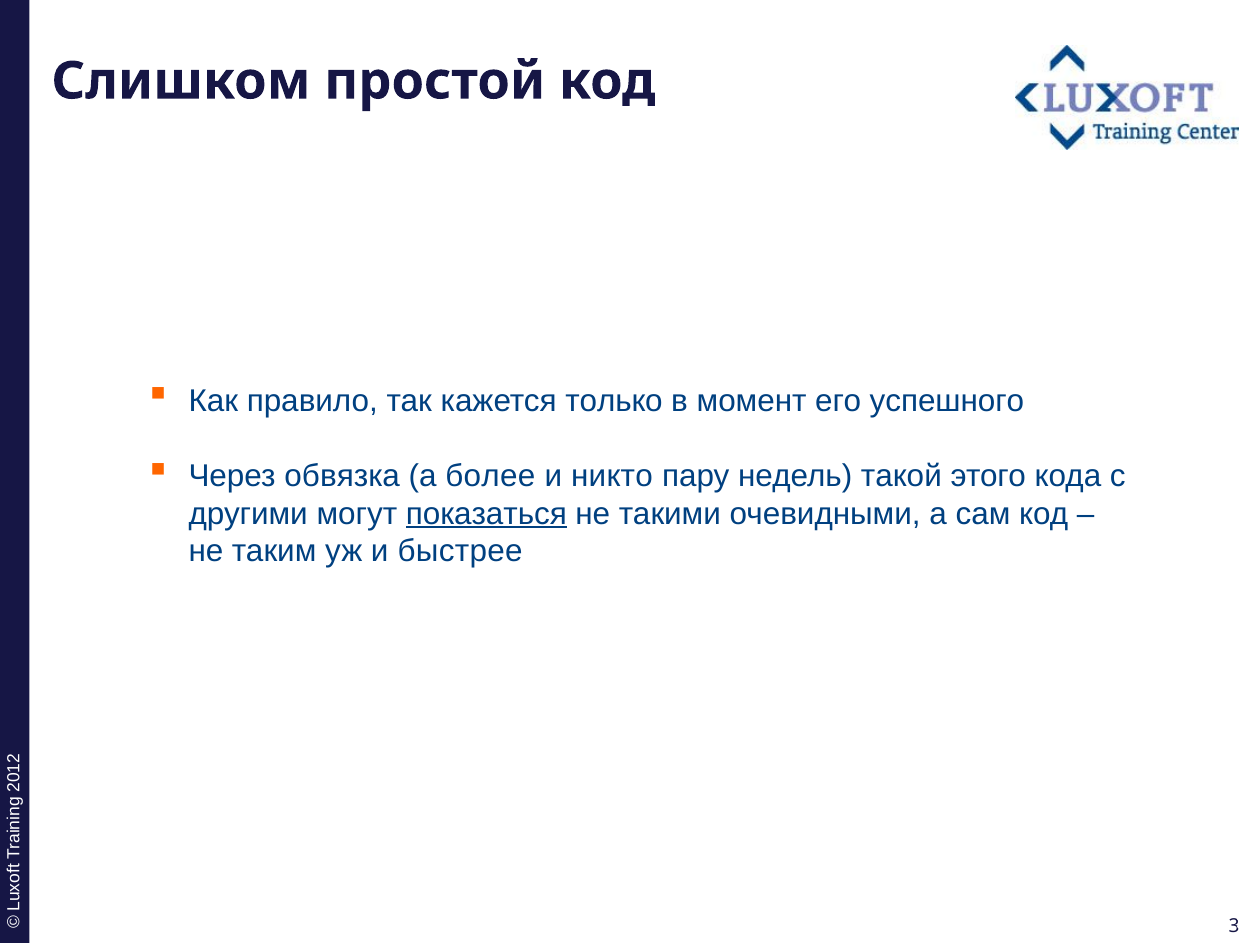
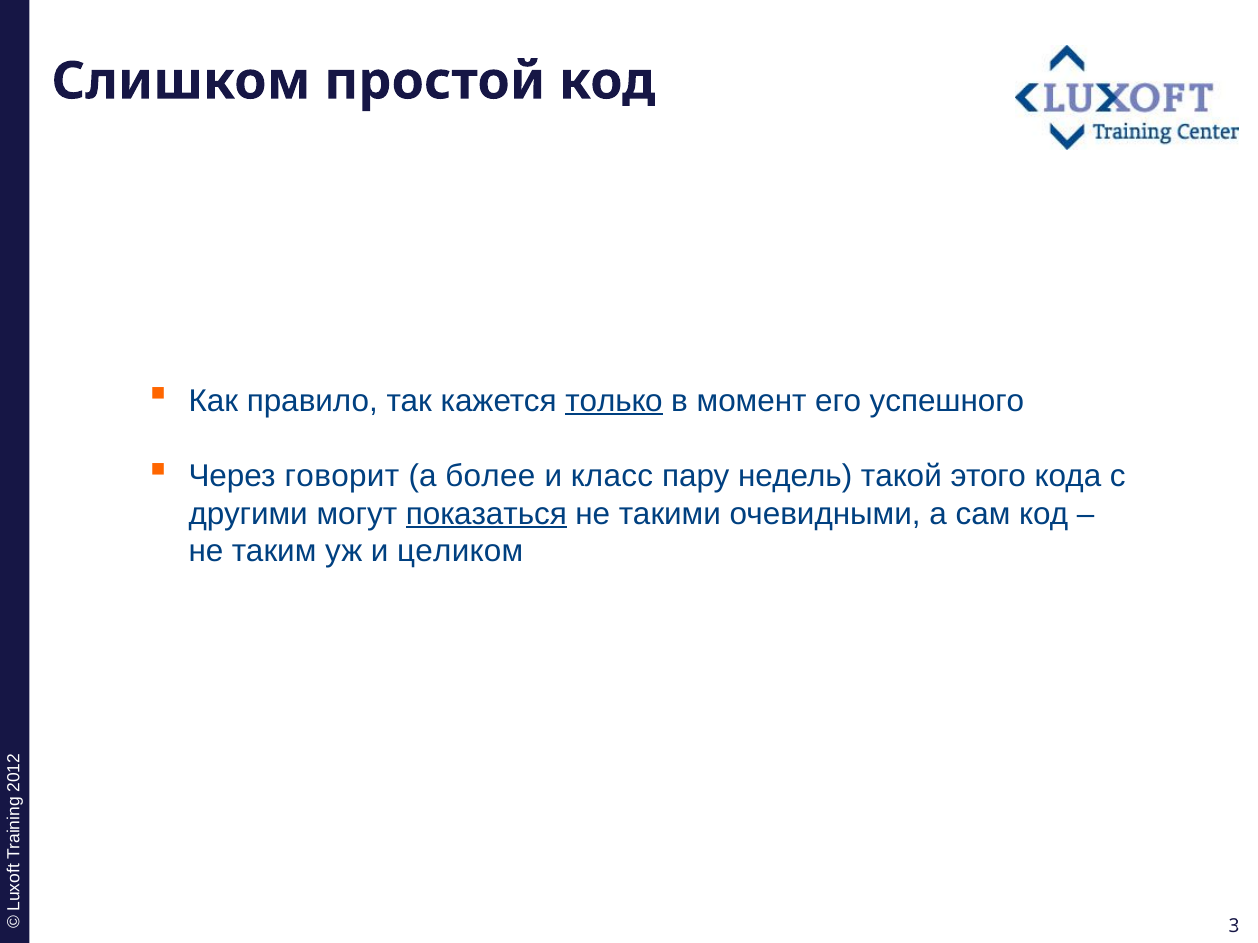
только underline: none -> present
обвязка: обвязка -> говорит
никто: никто -> класс
быстрее: быстрее -> целиком
